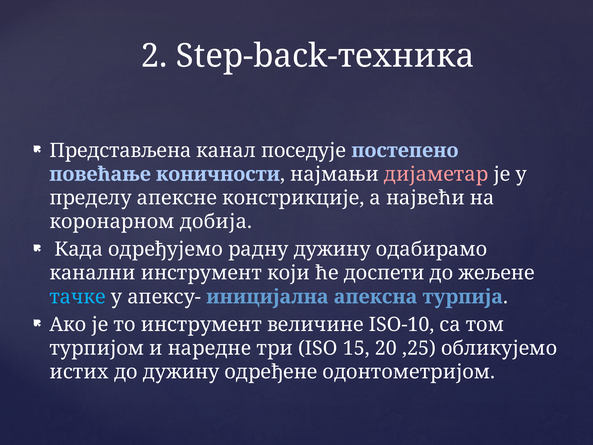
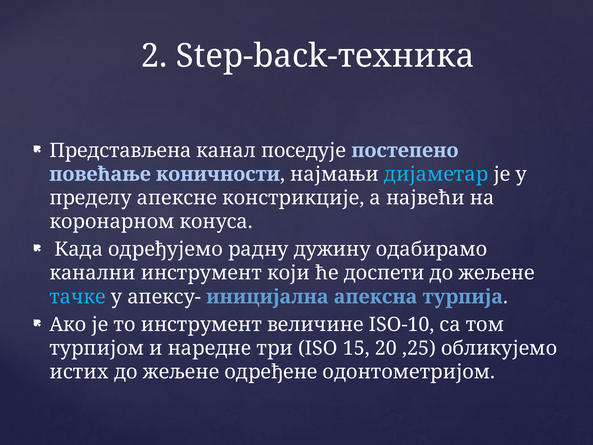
дијаметар colour: pink -> light blue
добија: добија -> конуса
дужину at (181, 372): дужину -> жељене
